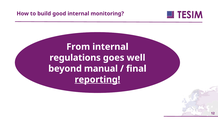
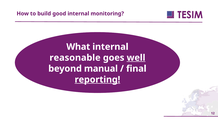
From: From -> What
regulations: regulations -> reasonable
well underline: none -> present
